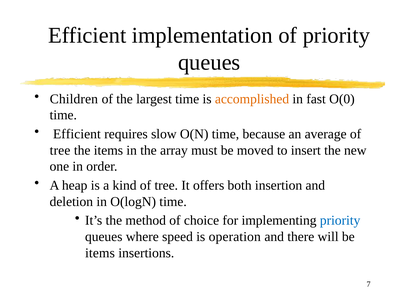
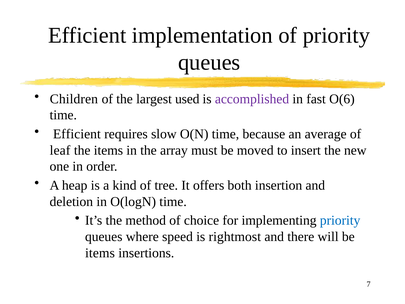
largest time: time -> used
accomplished colour: orange -> purple
O(0: O(0 -> O(6
tree at (60, 150): tree -> leaf
operation: operation -> rightmost
